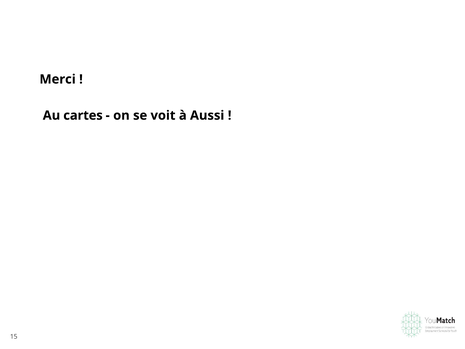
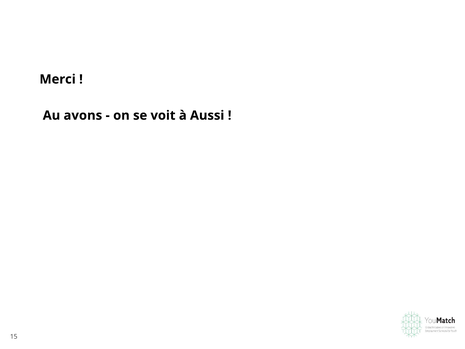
cartes: cartes -> avons
